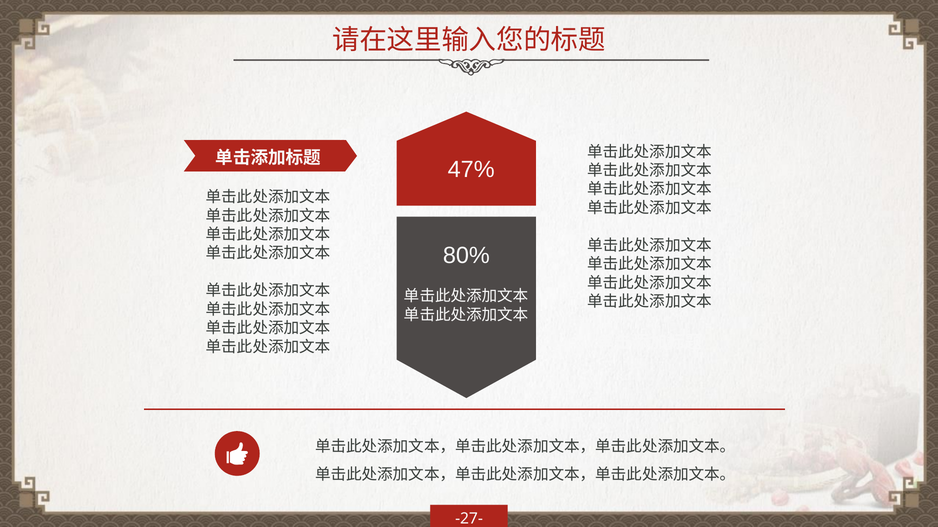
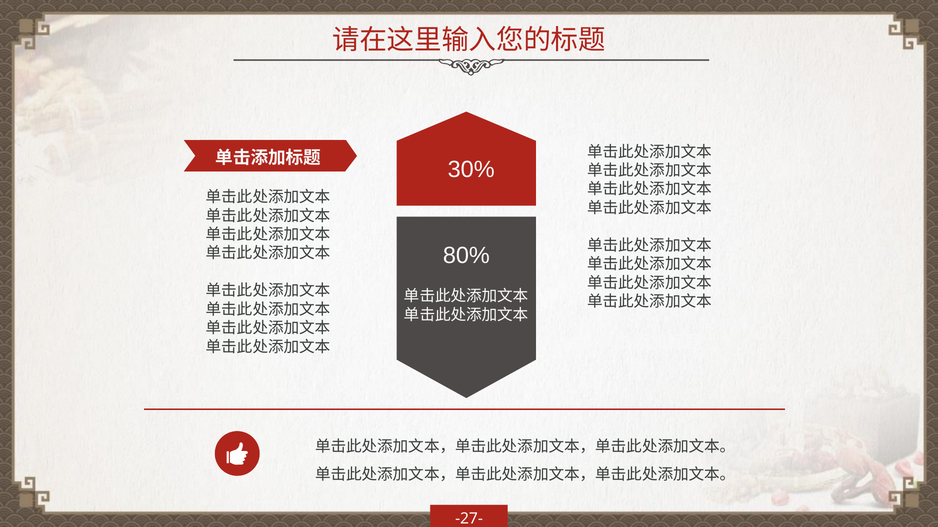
47%: 47% -> 30%
